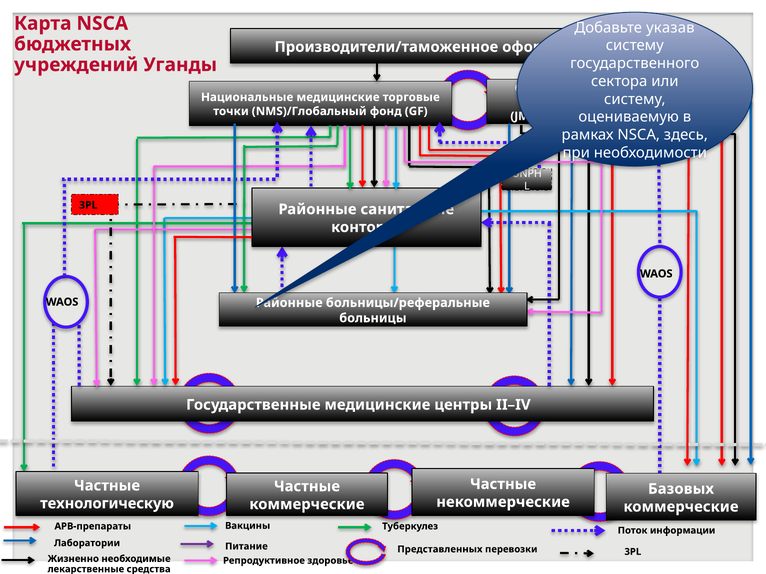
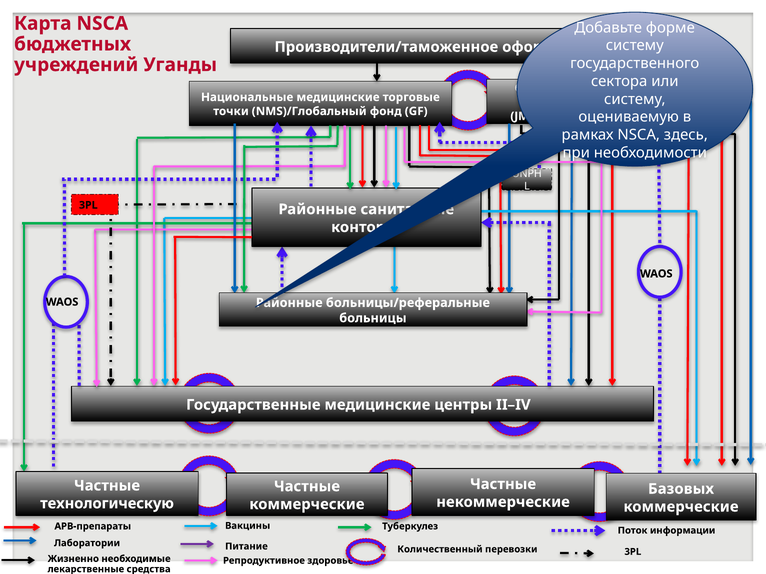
указав: указав -> форме
Представленных: Представленных -> Количественный
